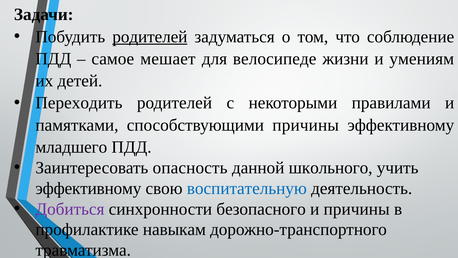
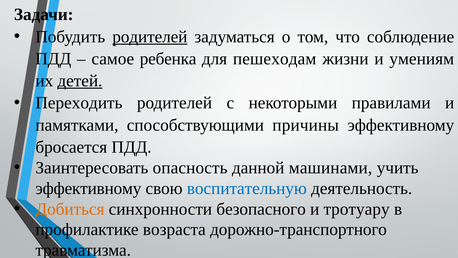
мешает: мешает -> ребенка
велосипеде: велосипеде -> пешеходам
детей underline: none -> present
младшего: младшего -> бросается
школьного: школьного -> машинами
Добиться colour: purple -> orange
и причины: причины -> тротуару
навыкам: навыкам -> возраста
